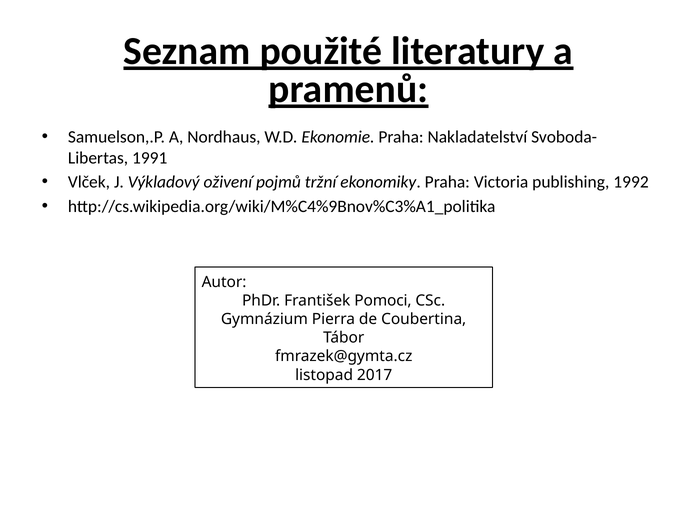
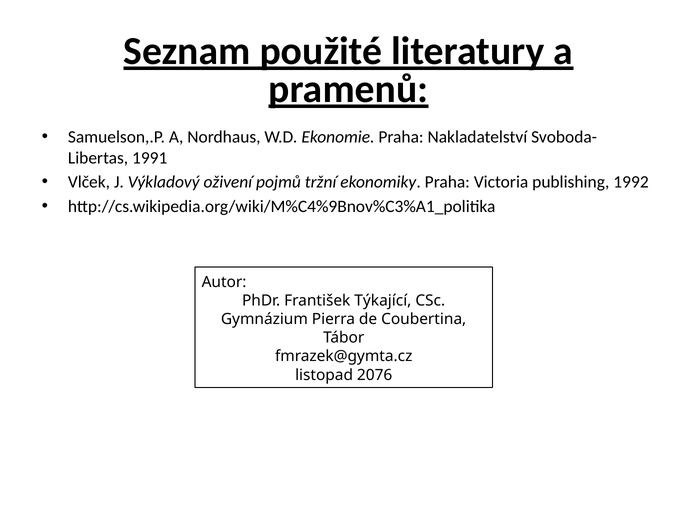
Pomoci: Pomoci -> Týkající
2017: 2017 -> 2076
